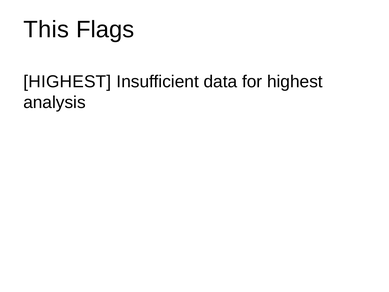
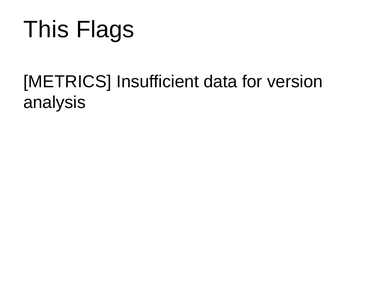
HIGHEST at (67, 82): HIGHEST -> METRICS
for highest: highest -> version
